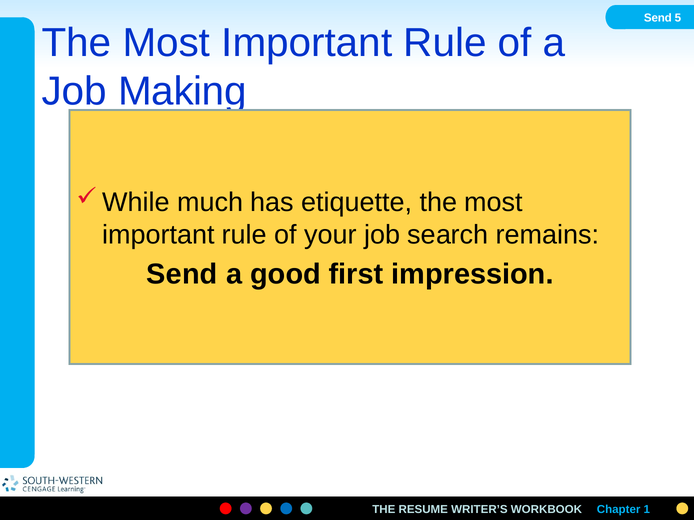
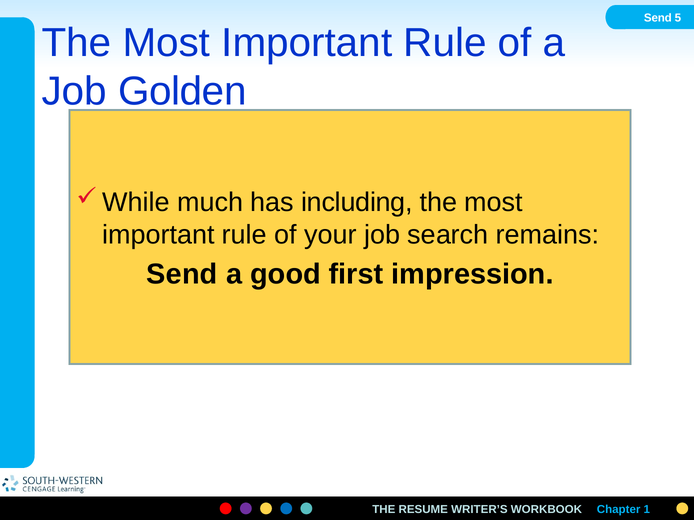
Making: Making -> Golden
etiquette: etiquette -> including
